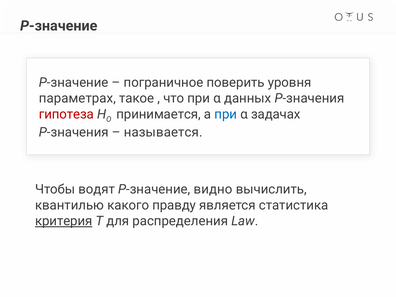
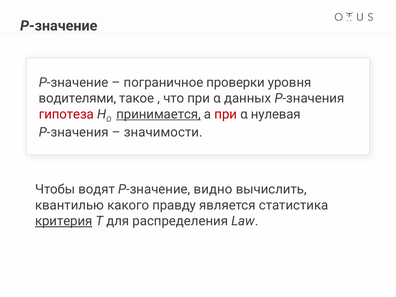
поверить: поверить -> проверки
параметрах: параметрах -> водителями
принимается underline: none -> present
при at (226, 114) colour: blue -> red
задачах: задачах -> нулевая
называется: называется -> значимости
